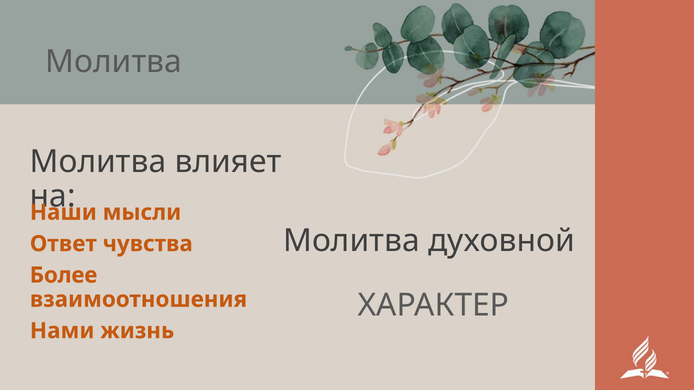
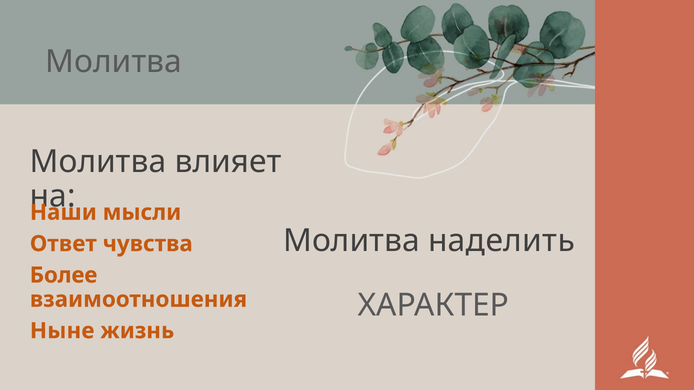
духовной: духовной -> наделить
Нами: Нами -> Ныне
